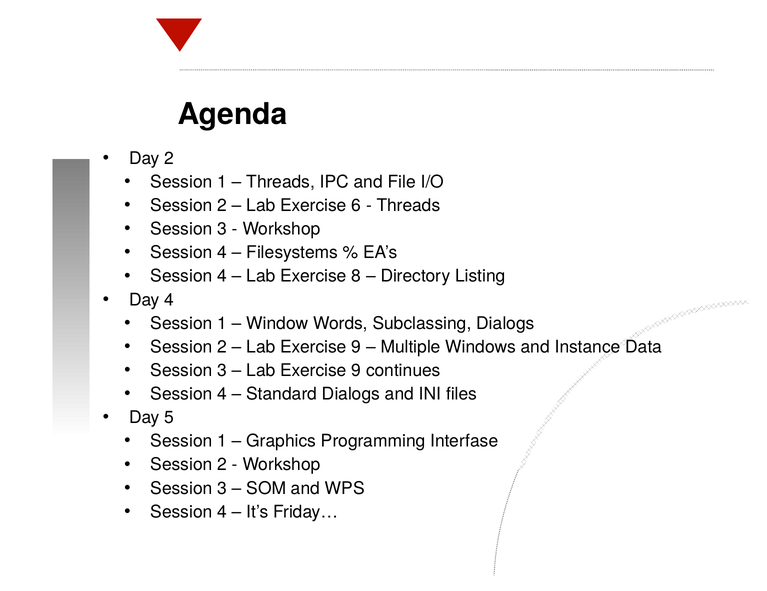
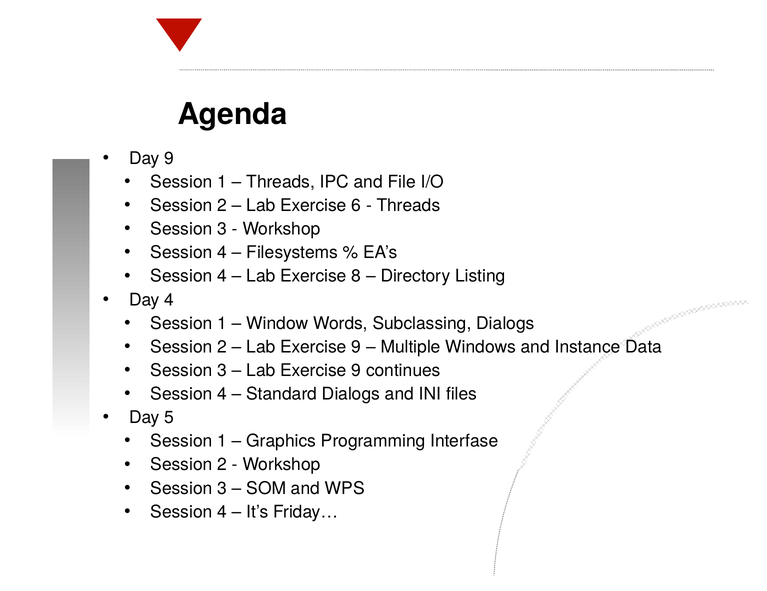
Day 2: 2 -> 9
